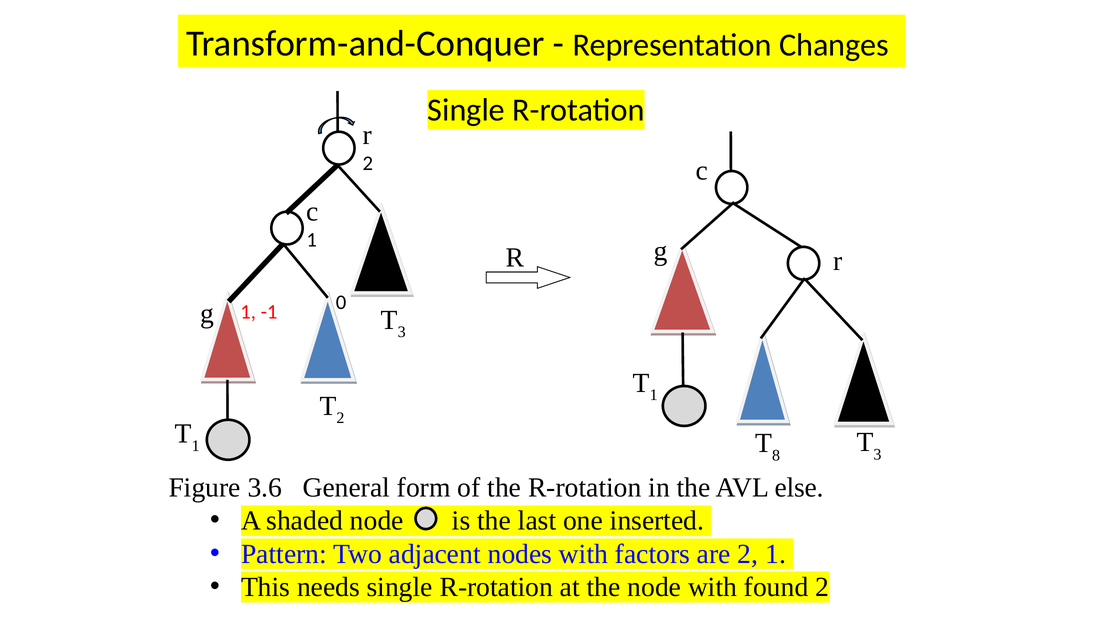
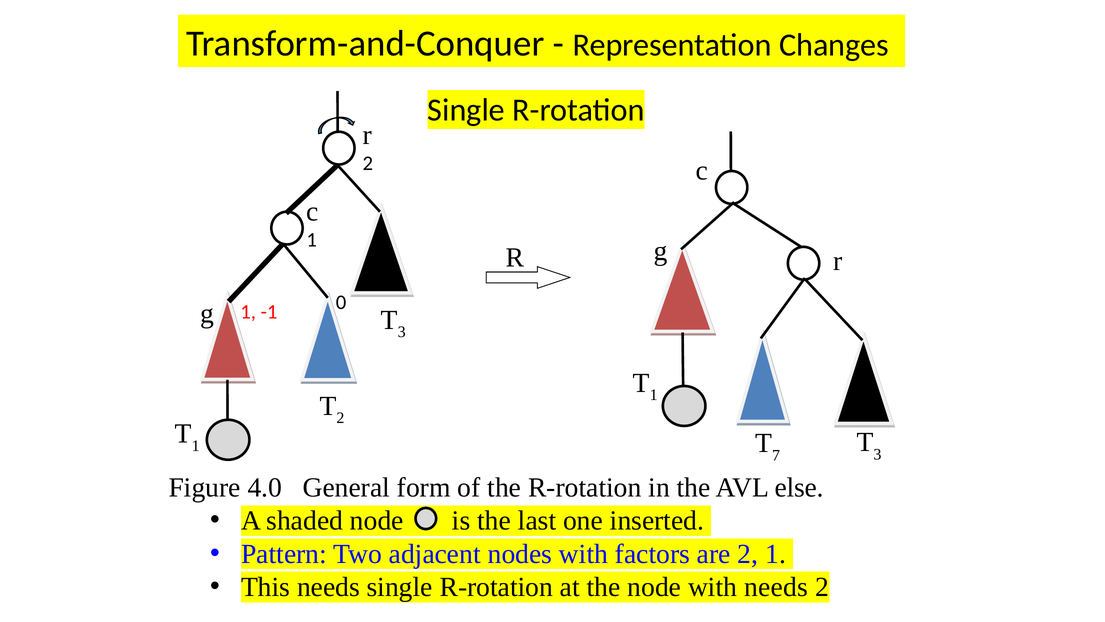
8: 8 -> 7
3.6: 3.6 -> 4.0
with found: found -> needs
